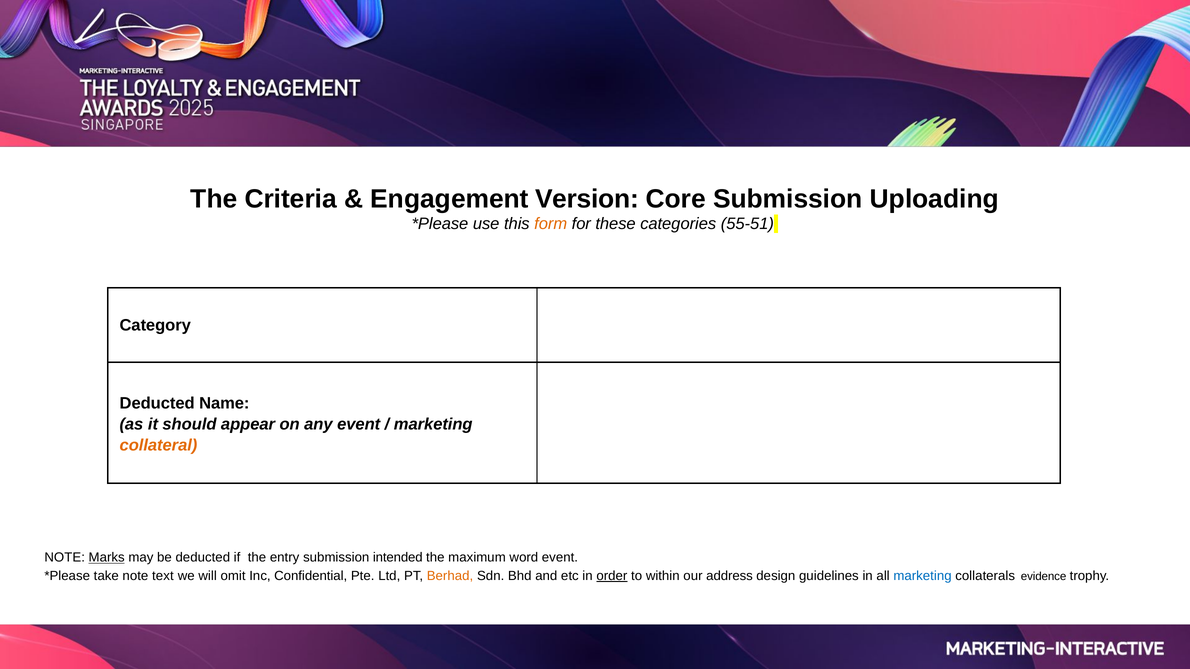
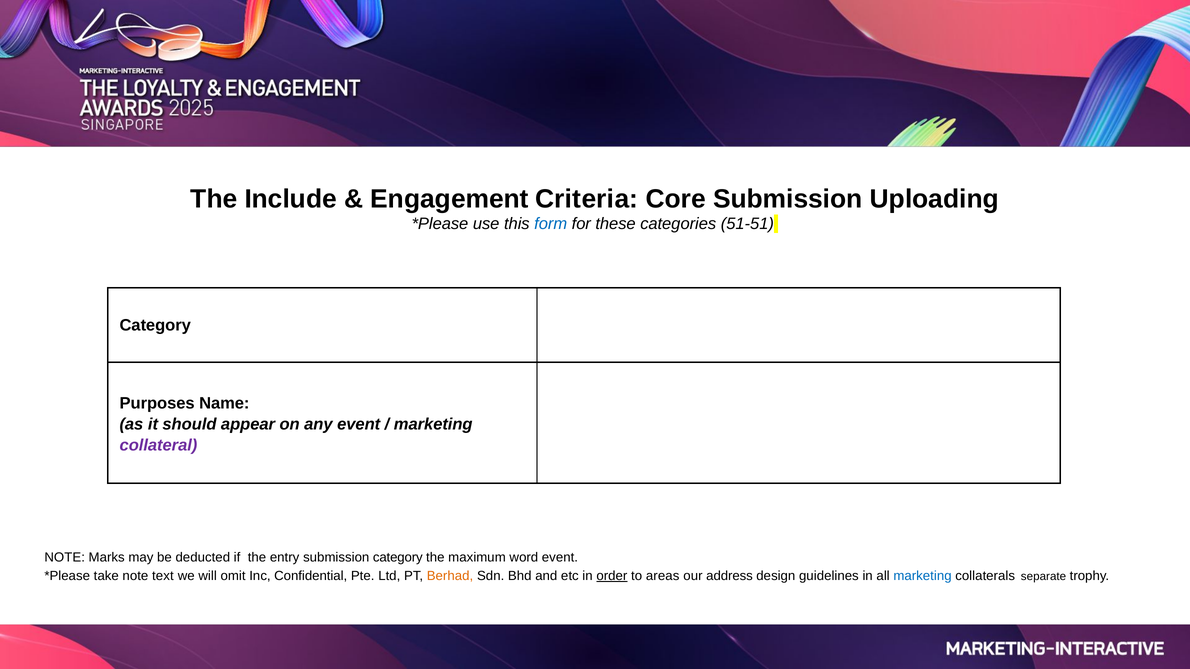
Criteria: Criteria -> Include
Version: Version -> Criteria
form colour: orange -> blue
55-51: 55-51 -> 51-51
Deducted at (157, 403): Deducted -> Purposes
collateral colour: orange -> purple
Marks underline: present -> none
submission intended: intended -> category
within: within -> areas
evidence: evidence -> separate
